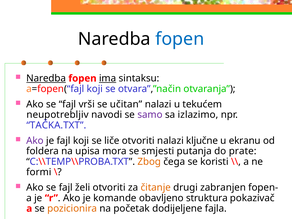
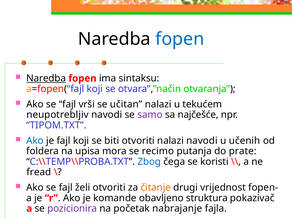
ima underline: present -> none
izlazimo: izlazimo -> najčešće
TAČKA.TXT: TAČKA.TXT -> TIPOM.TXT
Ako at (35, 141) colour: purple -> blue
liče: liče -> biti
nalazi ključne: ključne -> navodi
ekranu: ekranu -> učenih
smjesti: smjesti -> recimo
Zbog colour: orange -> blue
formi: formi -> fread
zabranjen: zabranjen -> vrijednost
pozicionira colour: orange -> purple
dodijeljene: dodijeljene -> nabrajanje
